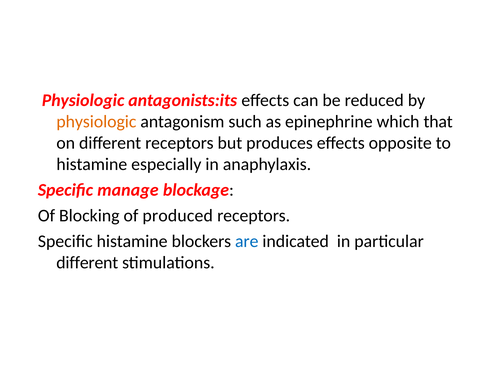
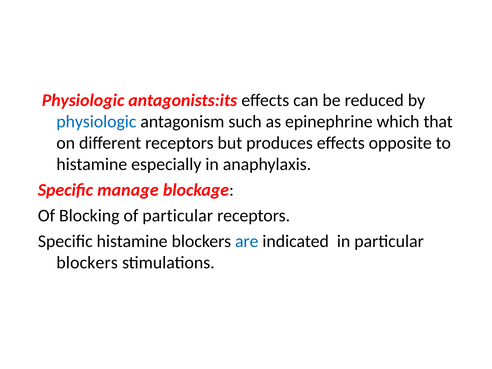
physiologic at (96, 122) colour: orange -> blue
of produced: produced -> particular
different at (87, 263): different -> blockers
